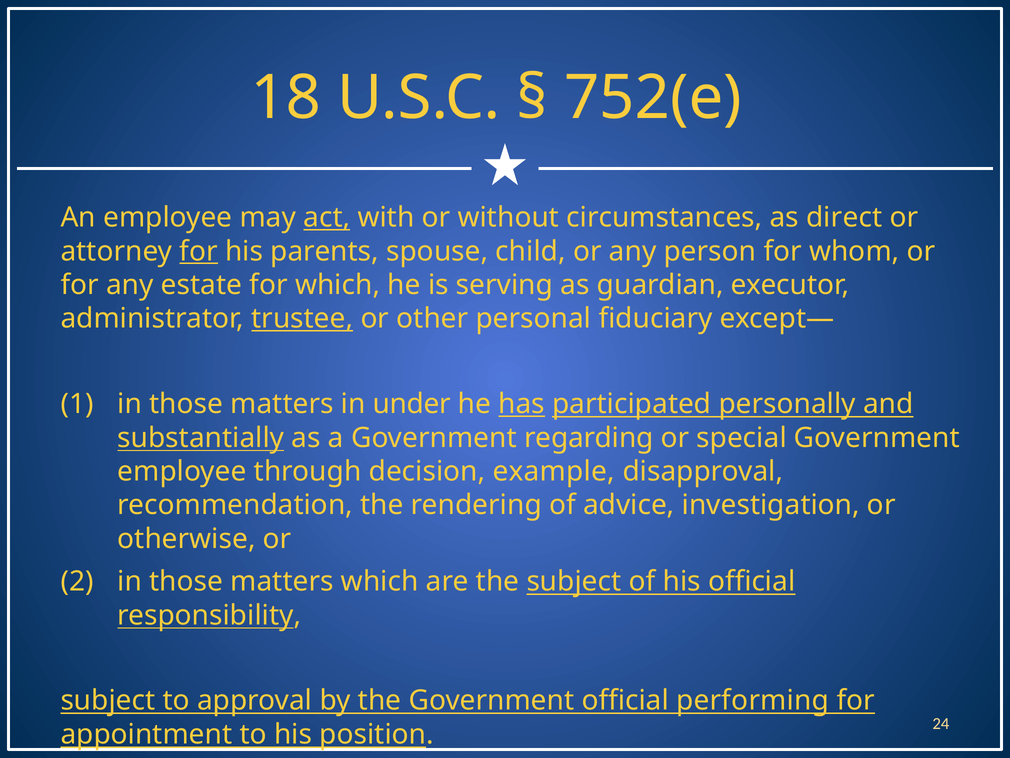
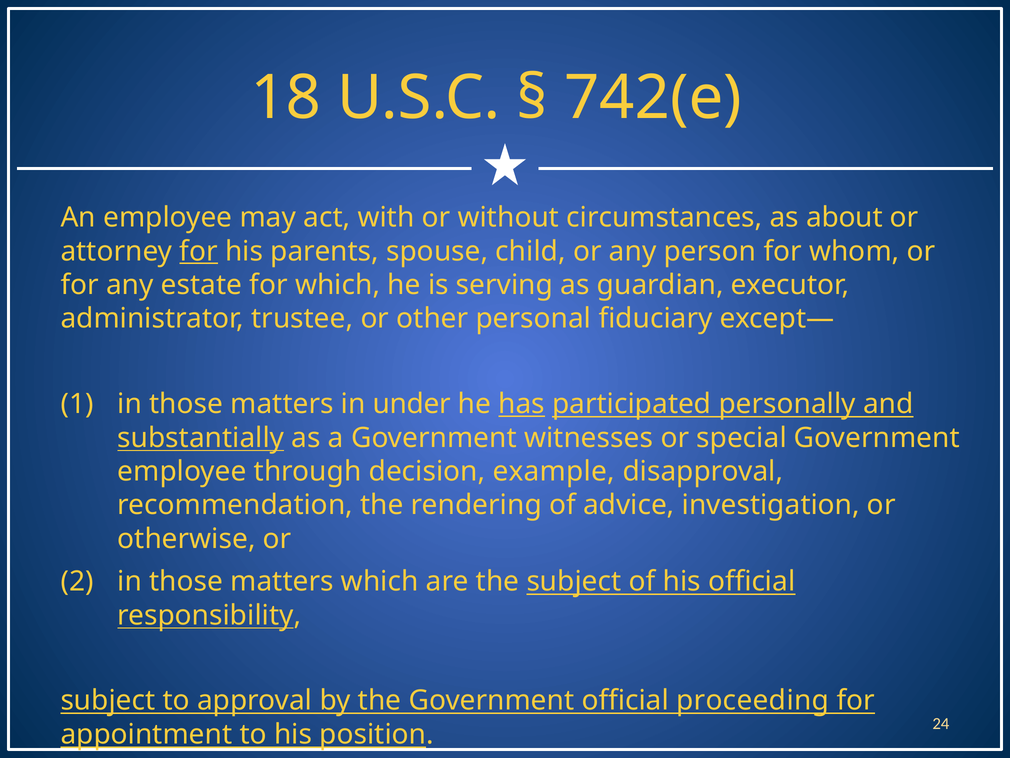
752(e: 752(e -> 742(e
act underline: present -> none
direct: direct -> about
trustee underline: present -> none
regarding: regarding -> witnesses
performing: performing -> proceeding
